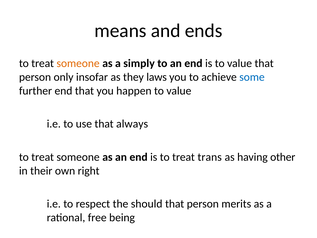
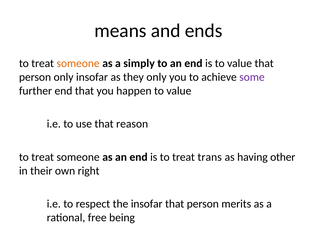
they laws: laws -> only
some colour: blue -> purple
always: always -> reason
the should: should -> insofar
